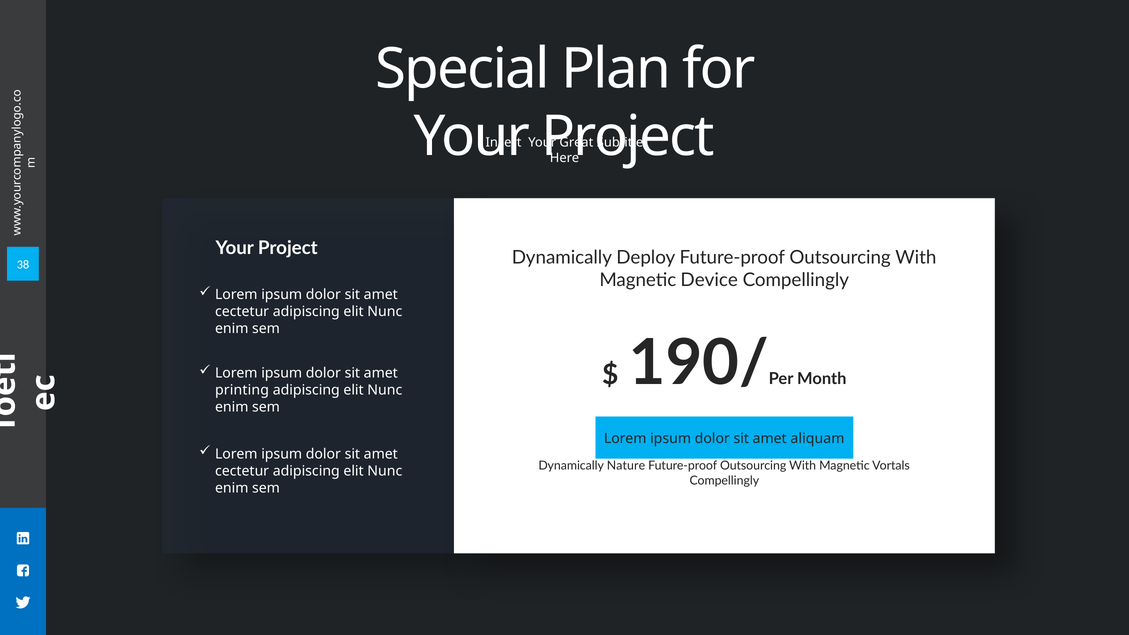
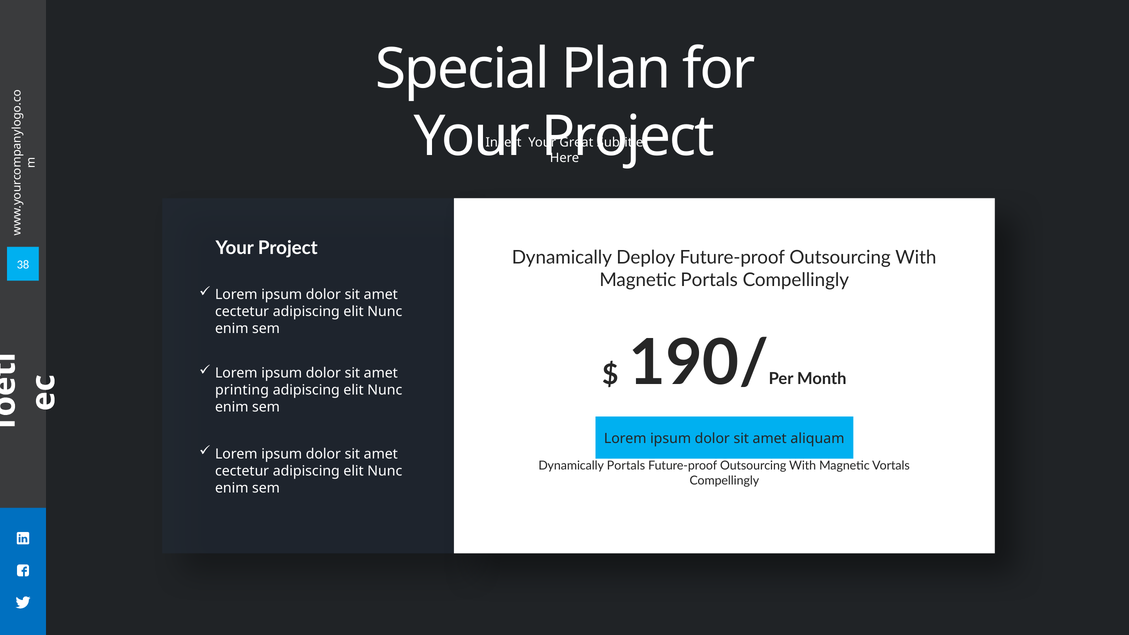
Magnetic Device: Device -> Portals
Dynamically Nature: Nature -> Portals
